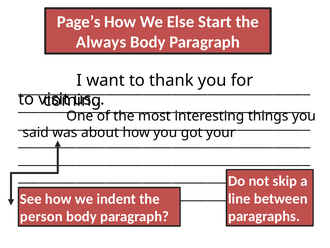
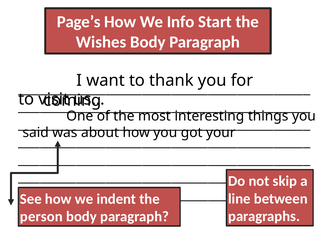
Else: Else -> Info
Always: Always -> Wishes
